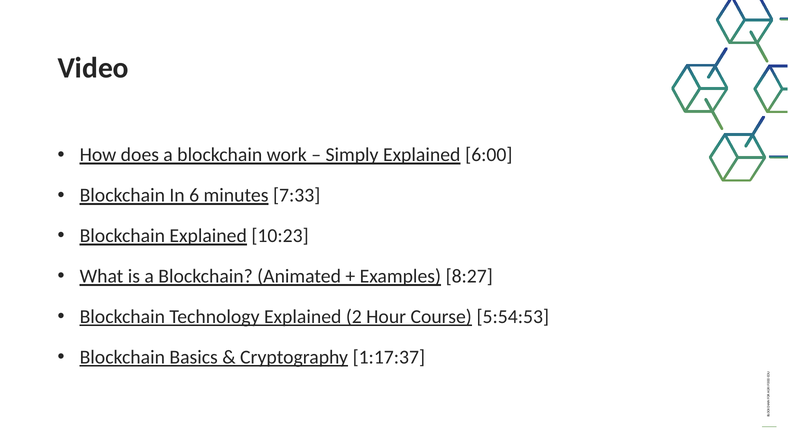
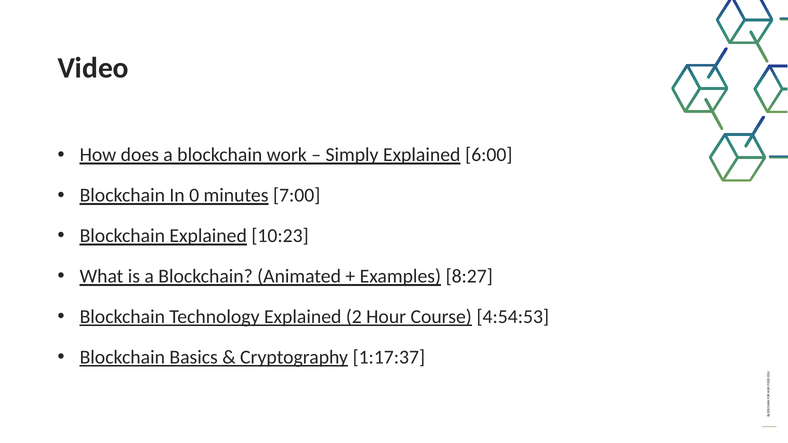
6: 6 -> 0
7:33: 7:33 -> 7:00
5:54:53: 5:54:53 -> 4:54:53
